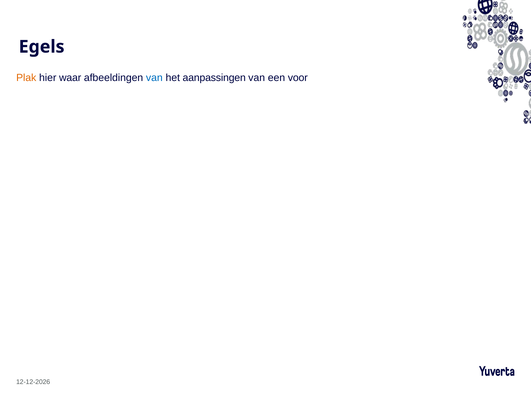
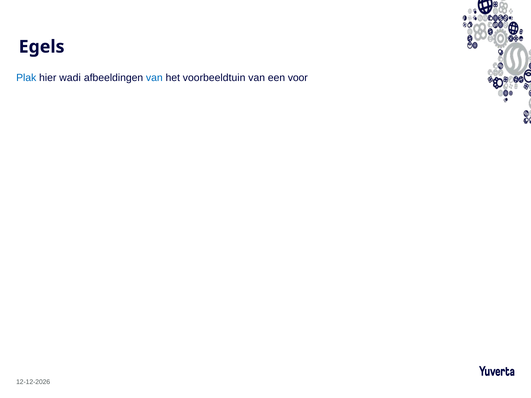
Plak colour: orange -> blue
waar: waar -> wadi
aanpassingen: aanpassingen -> voorbeeldtuin
